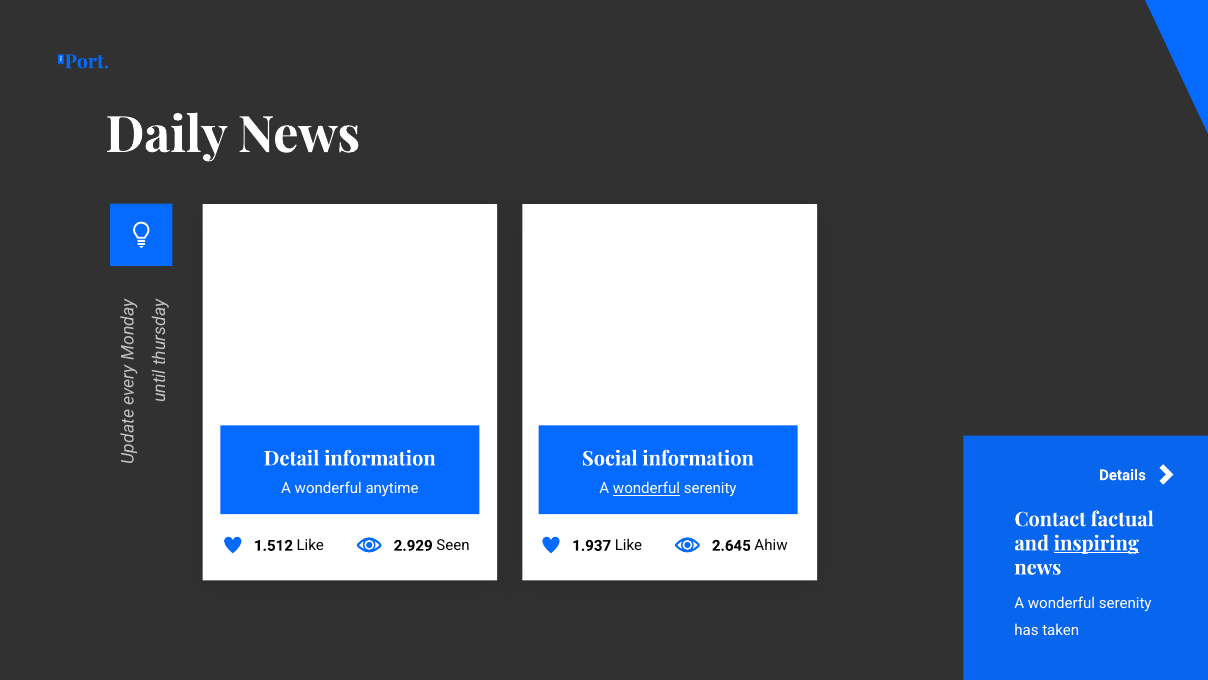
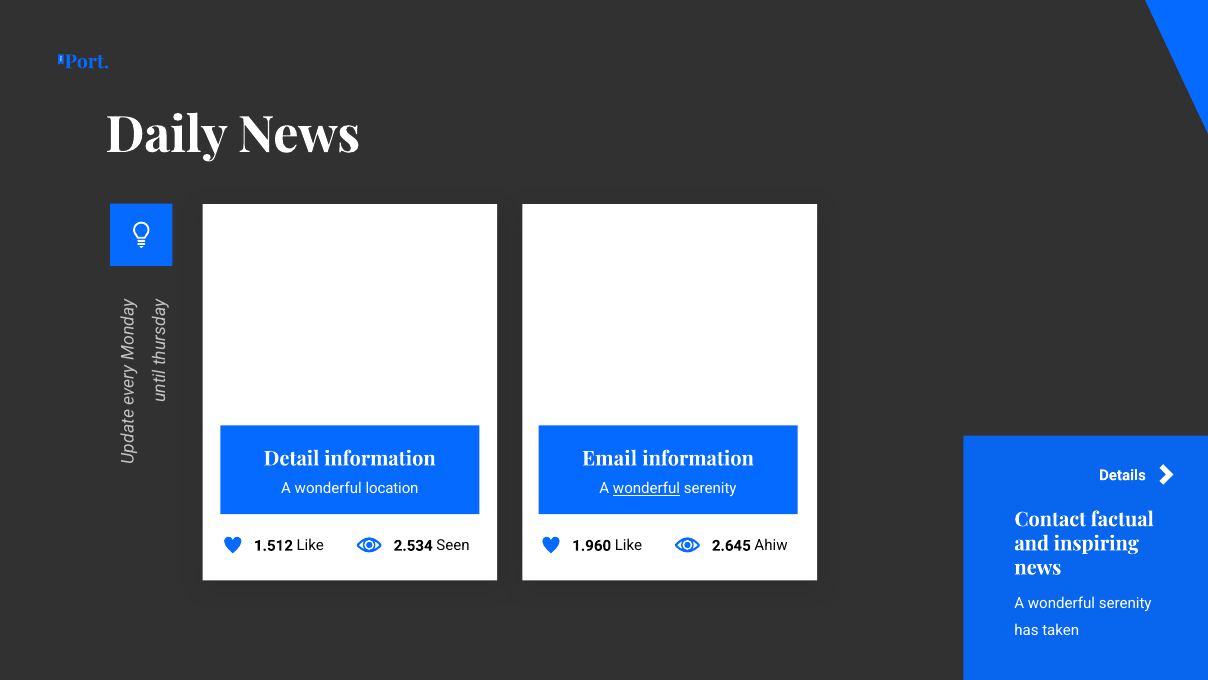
Social: Social -> Email
anytime: anytime -> location
inspiring underline: present -> none
2.929: 2.929 -> 2.534
1.937: 1.937 -> 1.960
